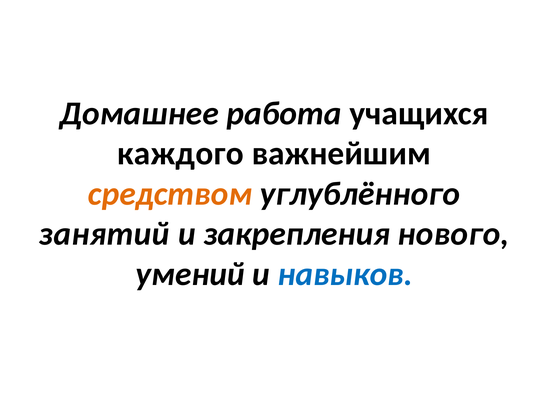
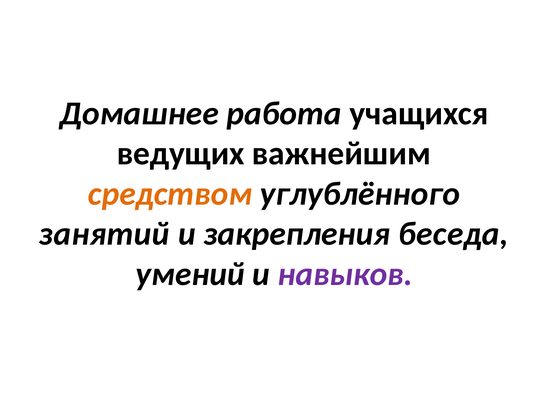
каждого: каждого -> ведущих
нового: нового -> беседа
навыков colour: blue -> purple
